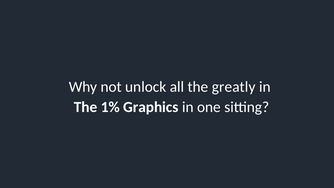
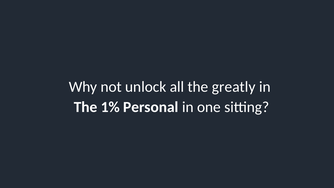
Graphics: Graphics -> Personal
